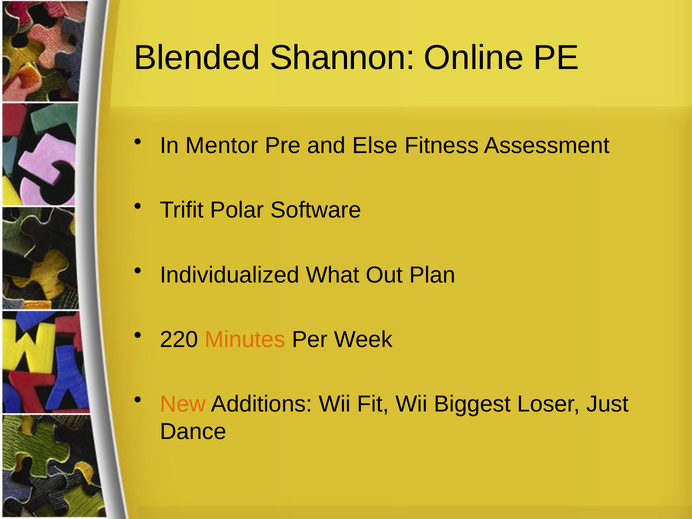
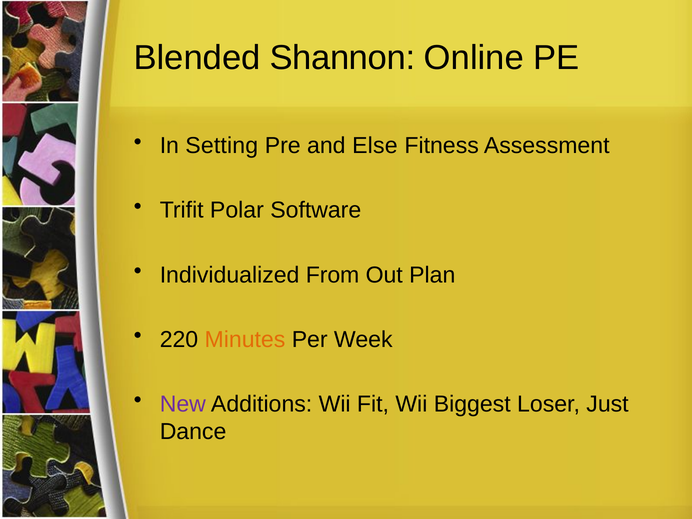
Mentor: Mentor -> Setting
What: What -> From
New colour: orange -> purple
